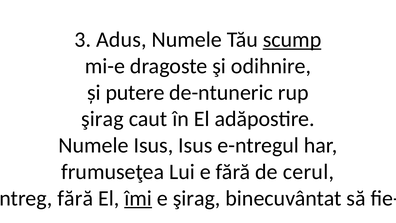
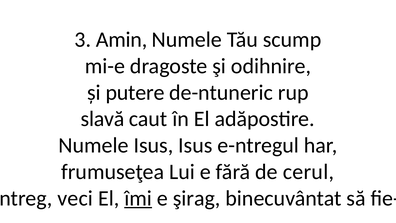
Adus: Adus -> Amin
scump underline: present -> none
şirag at (102, 119): şirag -> slavă
fără at (75, 198): fără -> veci
